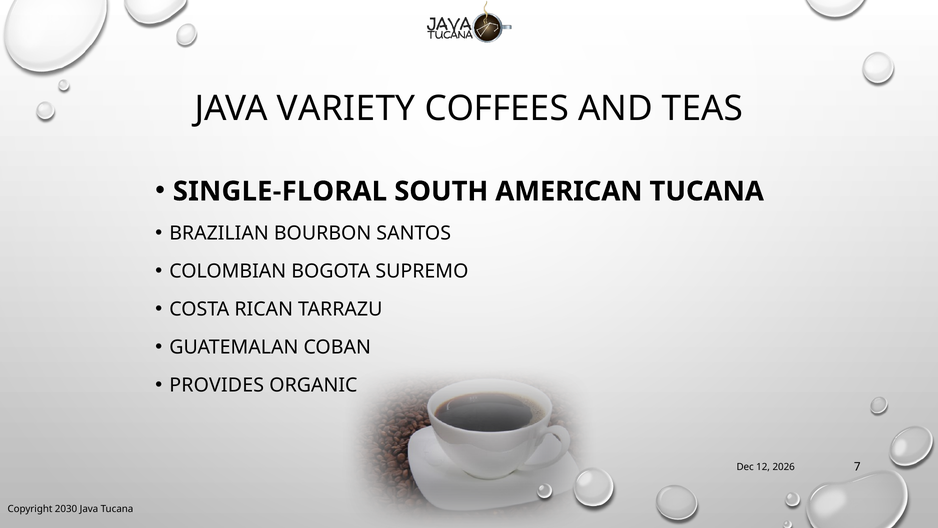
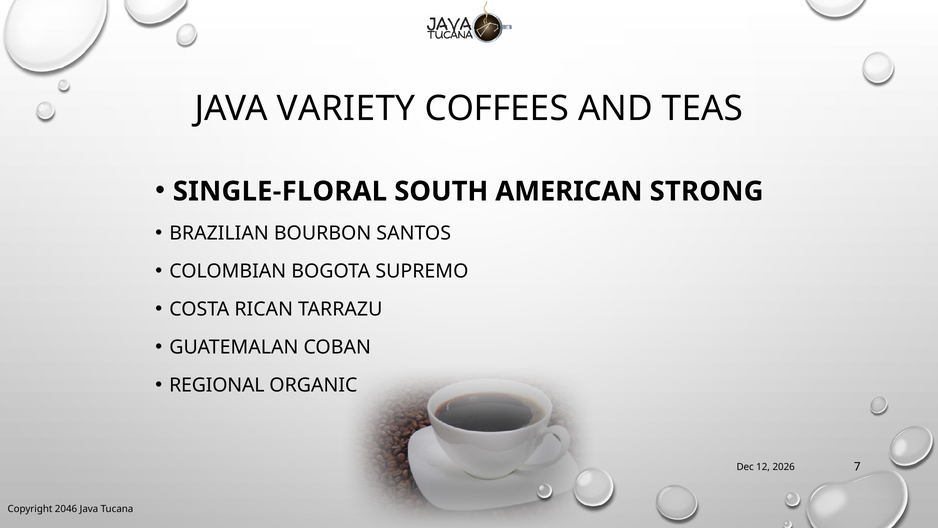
AMERICAN TUCANA: TUCANA -> STRONG
PROVIDES: PROVIDES -> REGIONAL
2030: 2030 -> 2046
